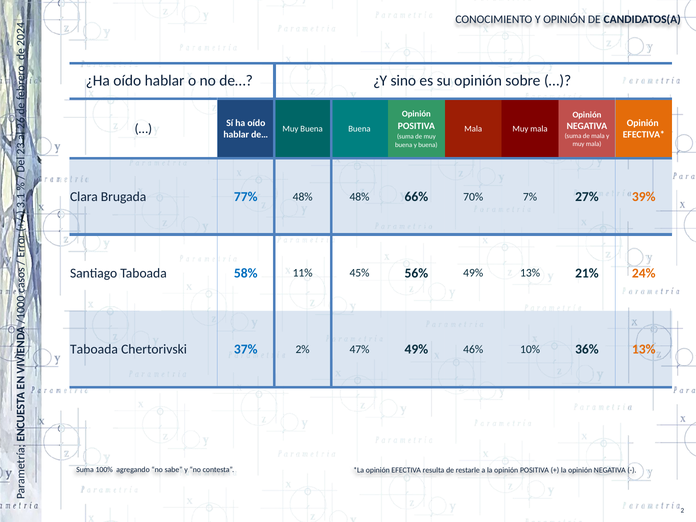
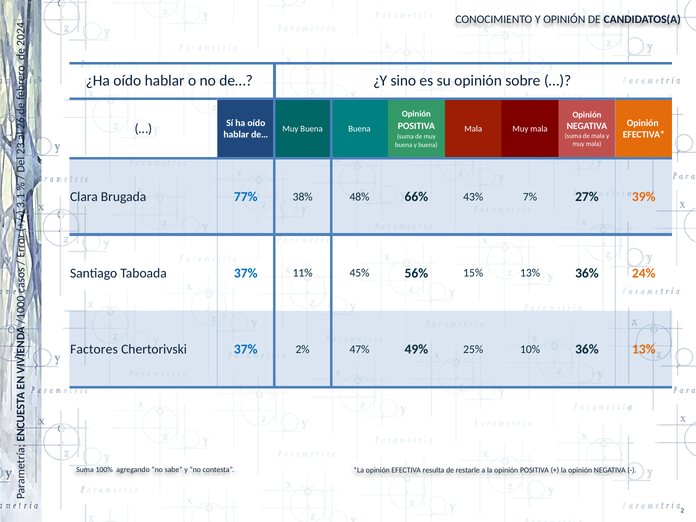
77% 48%: 48% -> 38%
70%: 70% -> 43%
Taboada 58%: 58% -> 37%
56% 49%: 49% -> 15%
13% 21%: 21% -> 36%
Taboada at (94, 349): Taboada -> Factores
46%: 46% -> 25%
